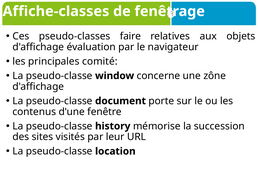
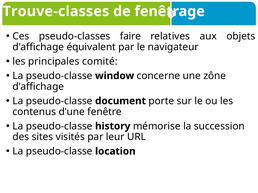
Affiche-classes: Affiche-classes -> Trouve-classes
évaluation: évaluation -> équivalent
